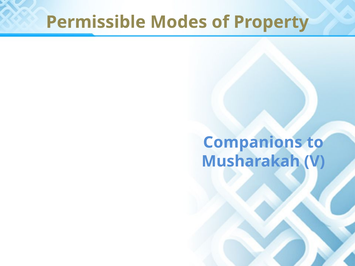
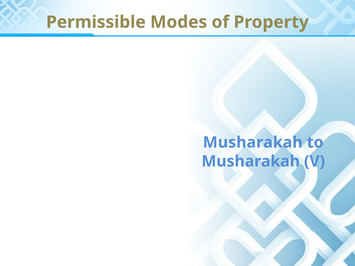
Companions at (253, 143): Companions -> Musharakah
